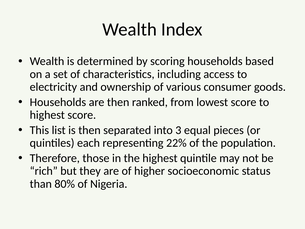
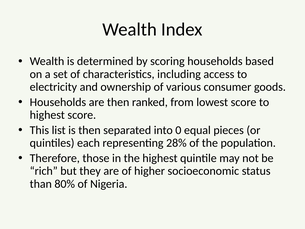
3: 3 -> 0
22%: 22% -> 28%
